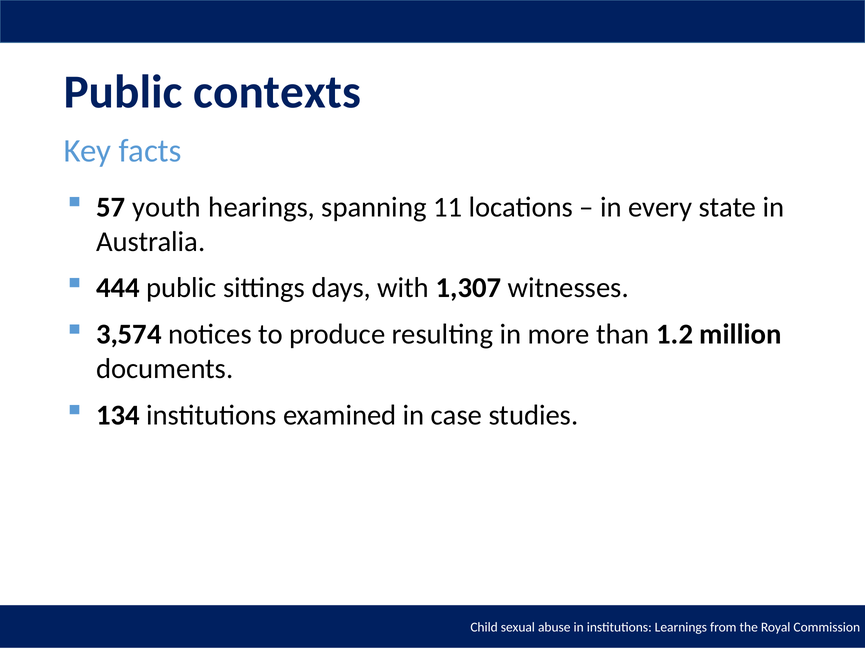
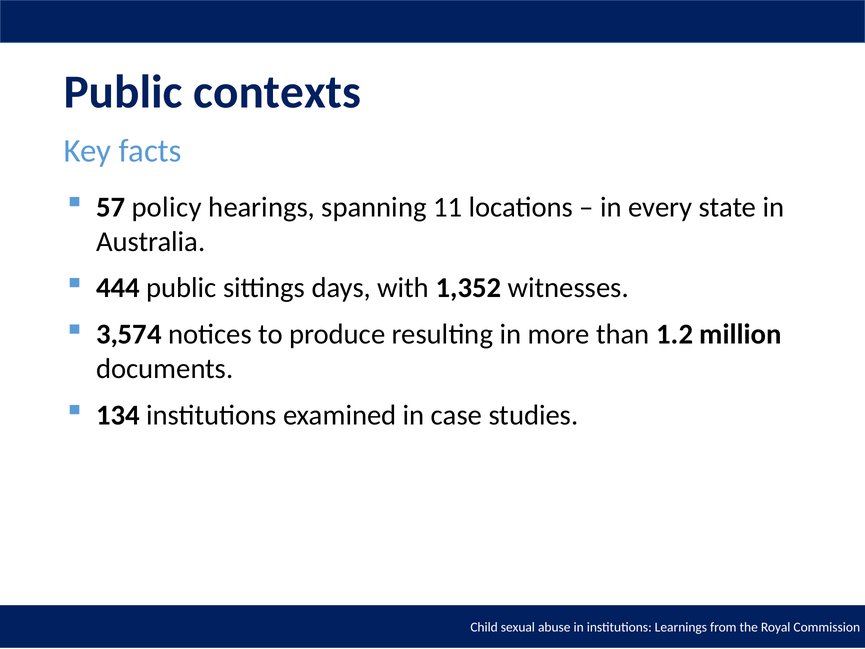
youth: youth -> policy
1,307: 1,307 -> 1,352
